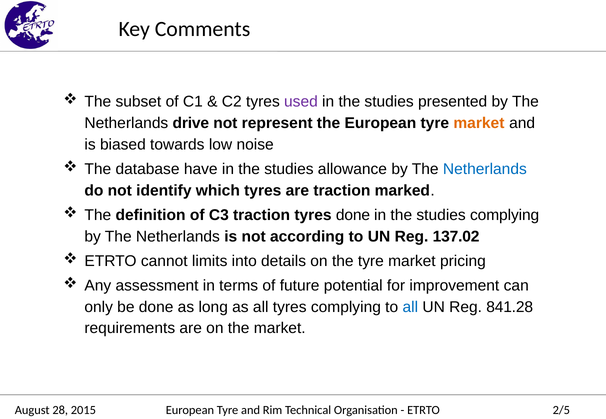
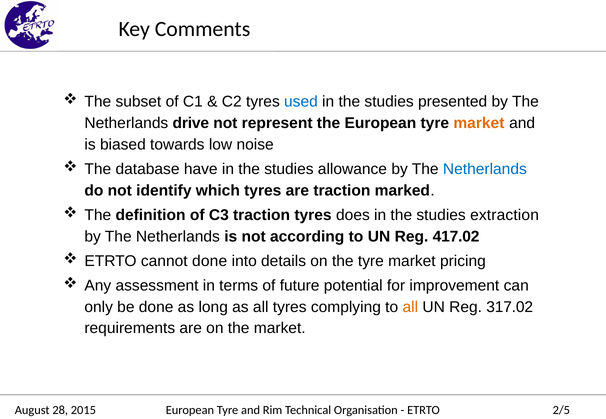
used colour: purple -> blue
tyres done: done -> does
studies complying: complying -> extraction
137.02: 137.02 -> 417.02
cannot limits: limits -> done
all at (410, 307) colour: blue -> orange
841.28: 841.28 -> 317.02
